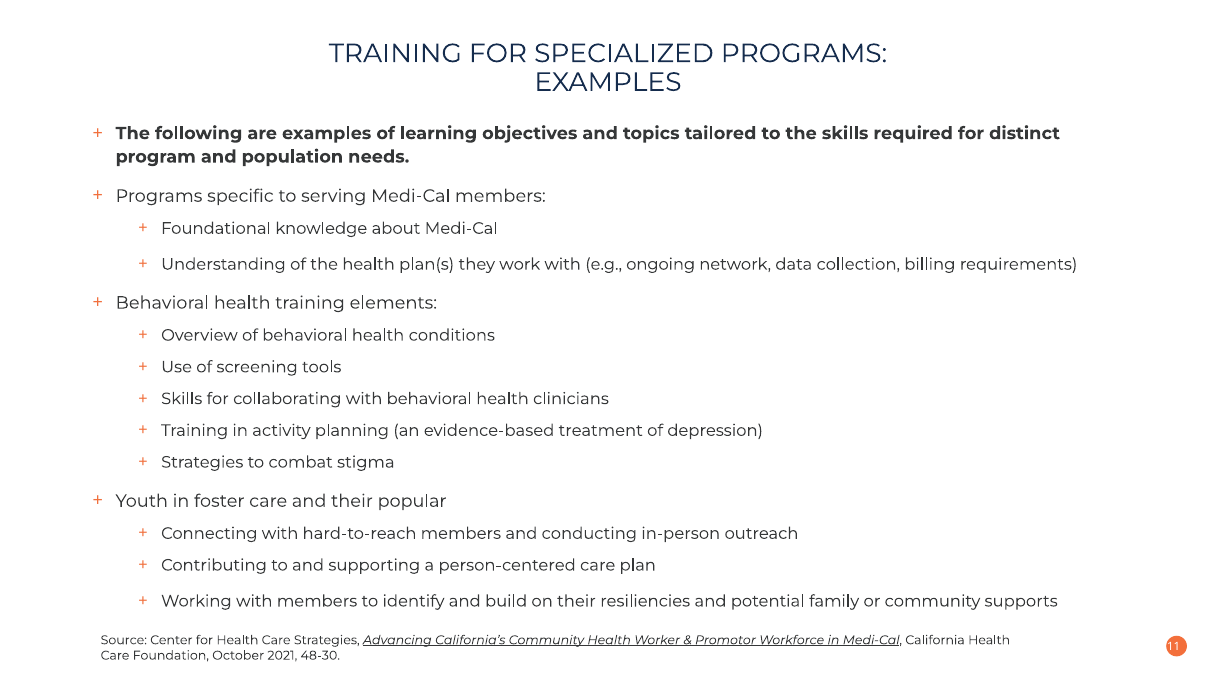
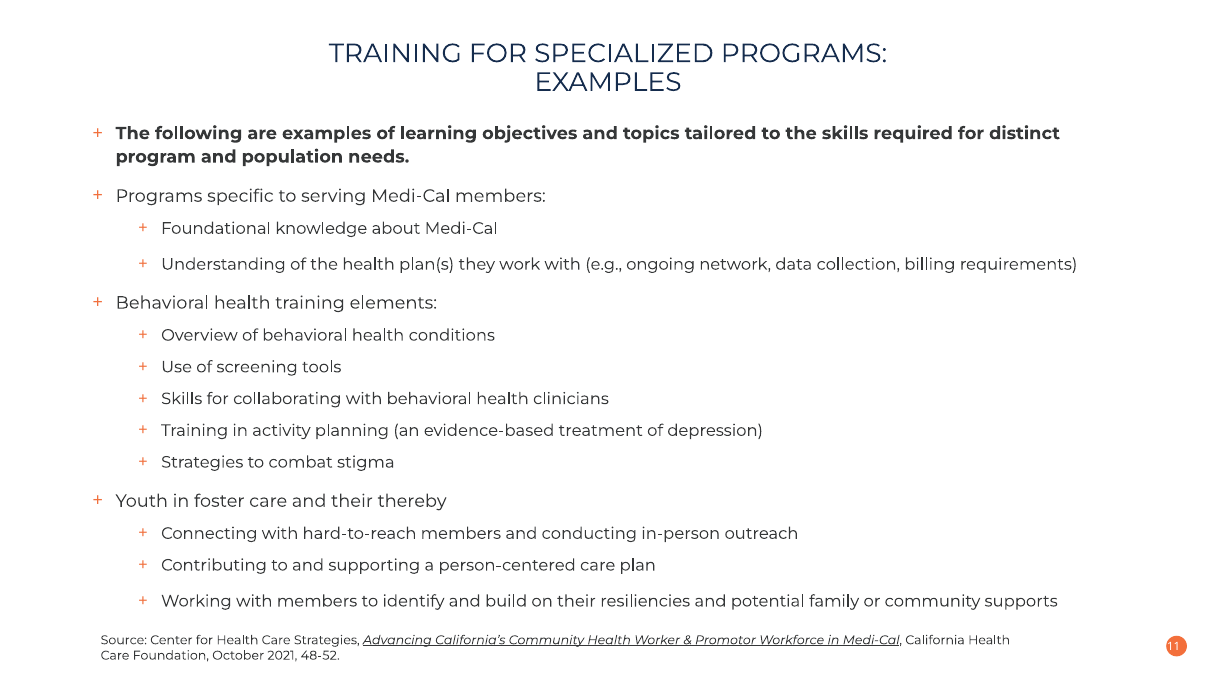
popular: popular -> thereby
48-30: 48-30 -> 48-52
